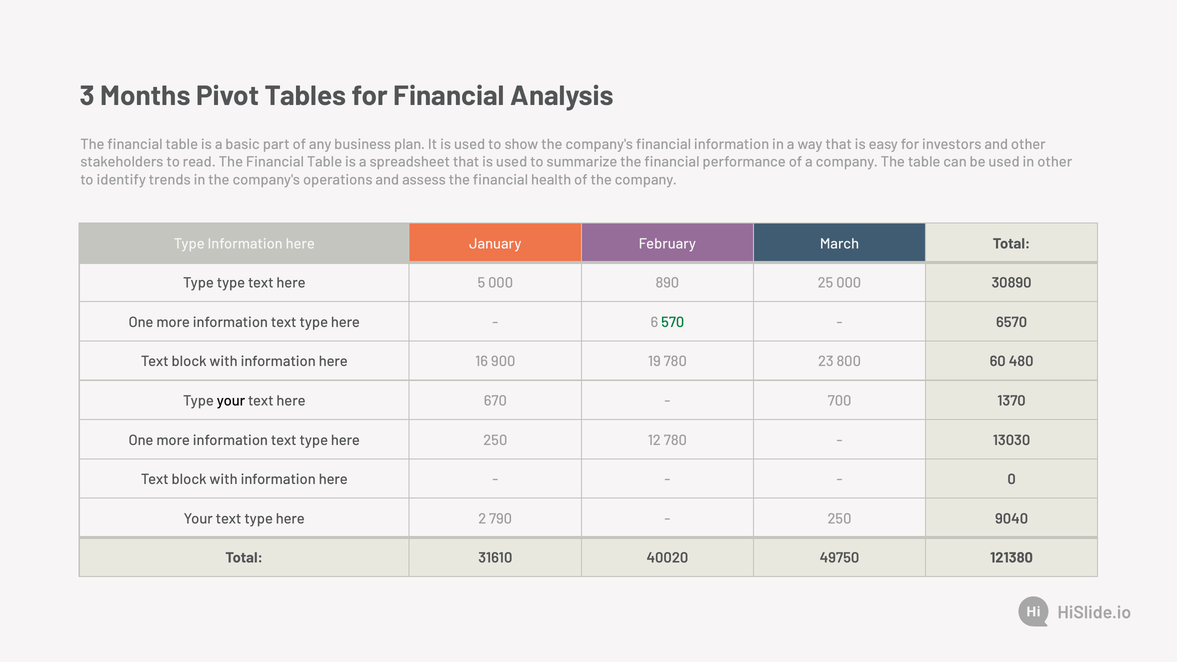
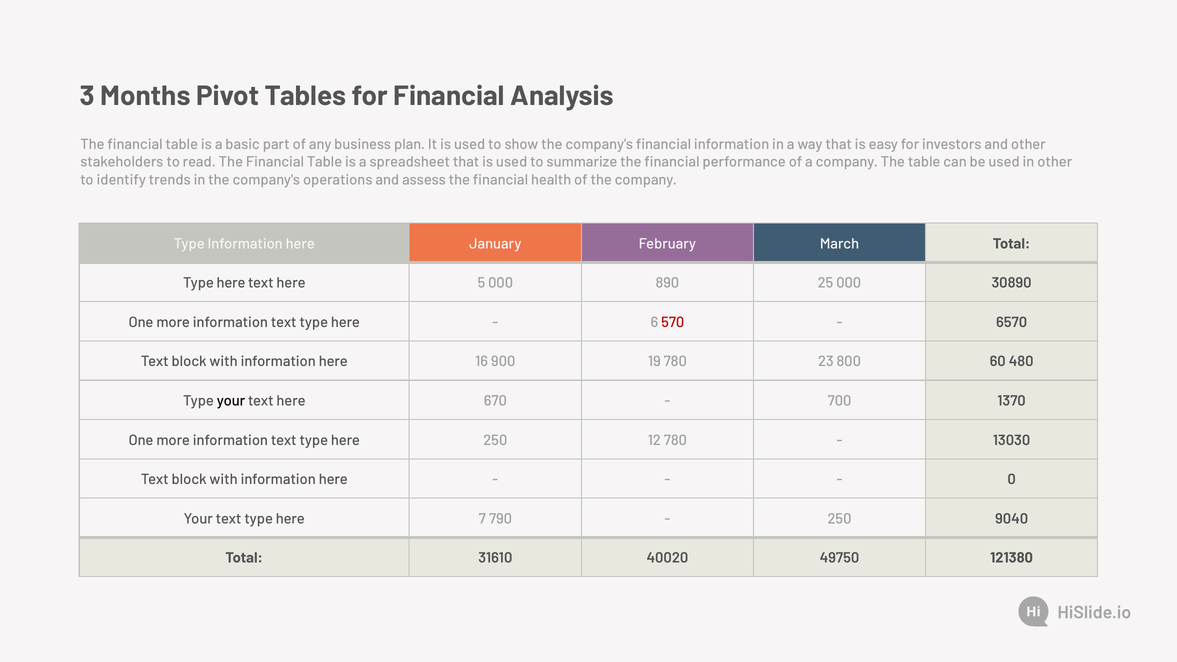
type at (231, 283): type -> here
570 colour: green -> red
2: 2 -> 7
